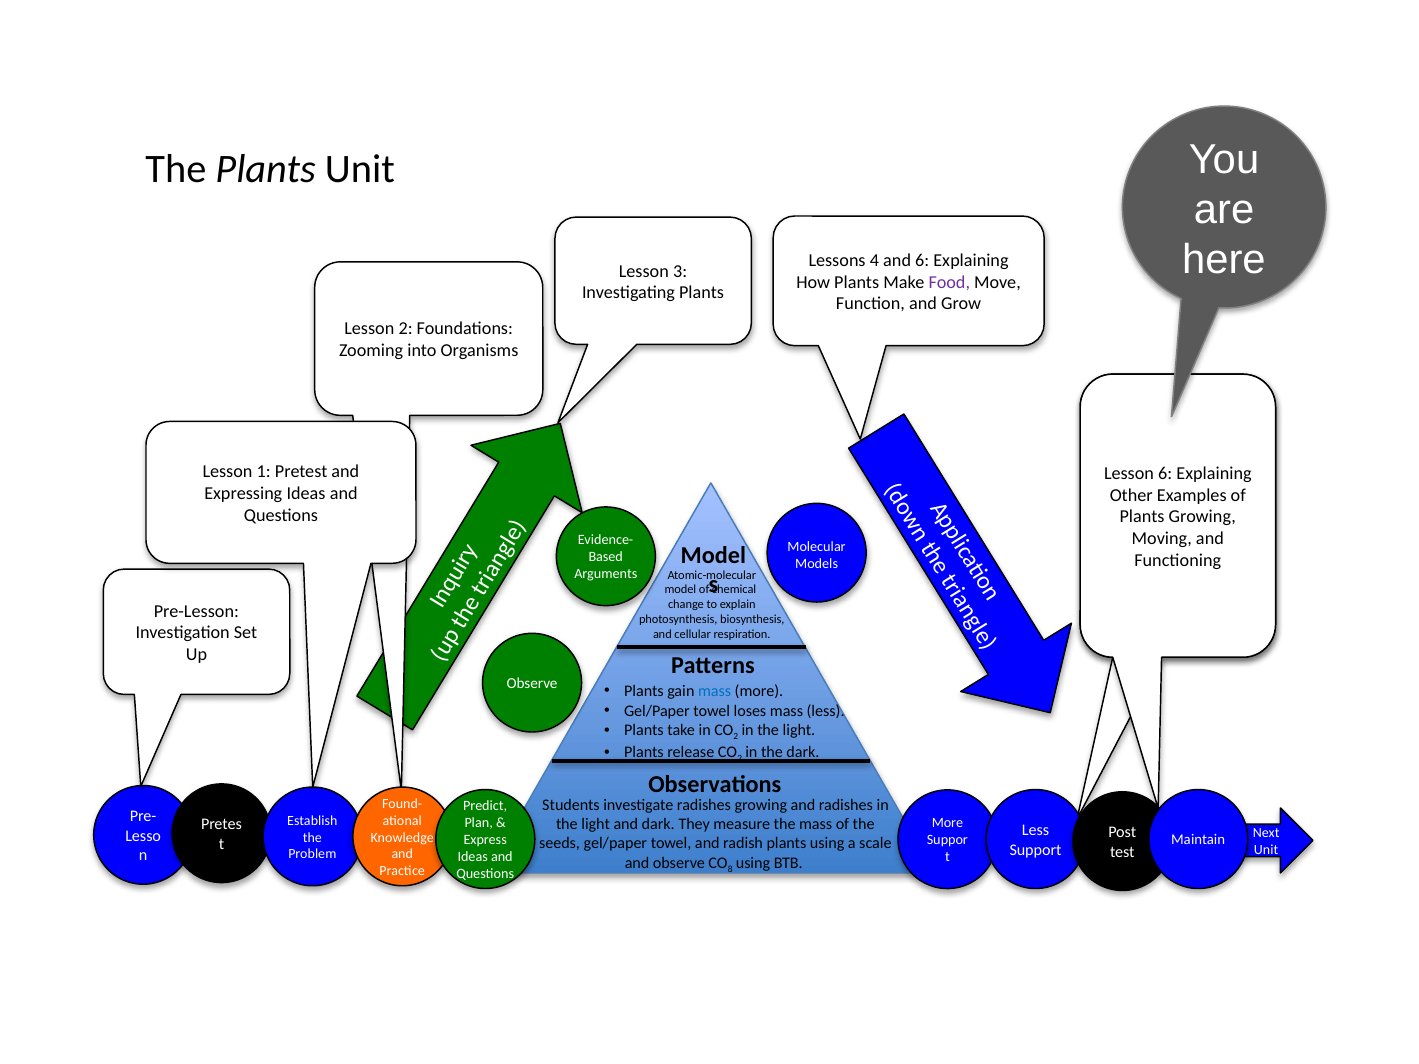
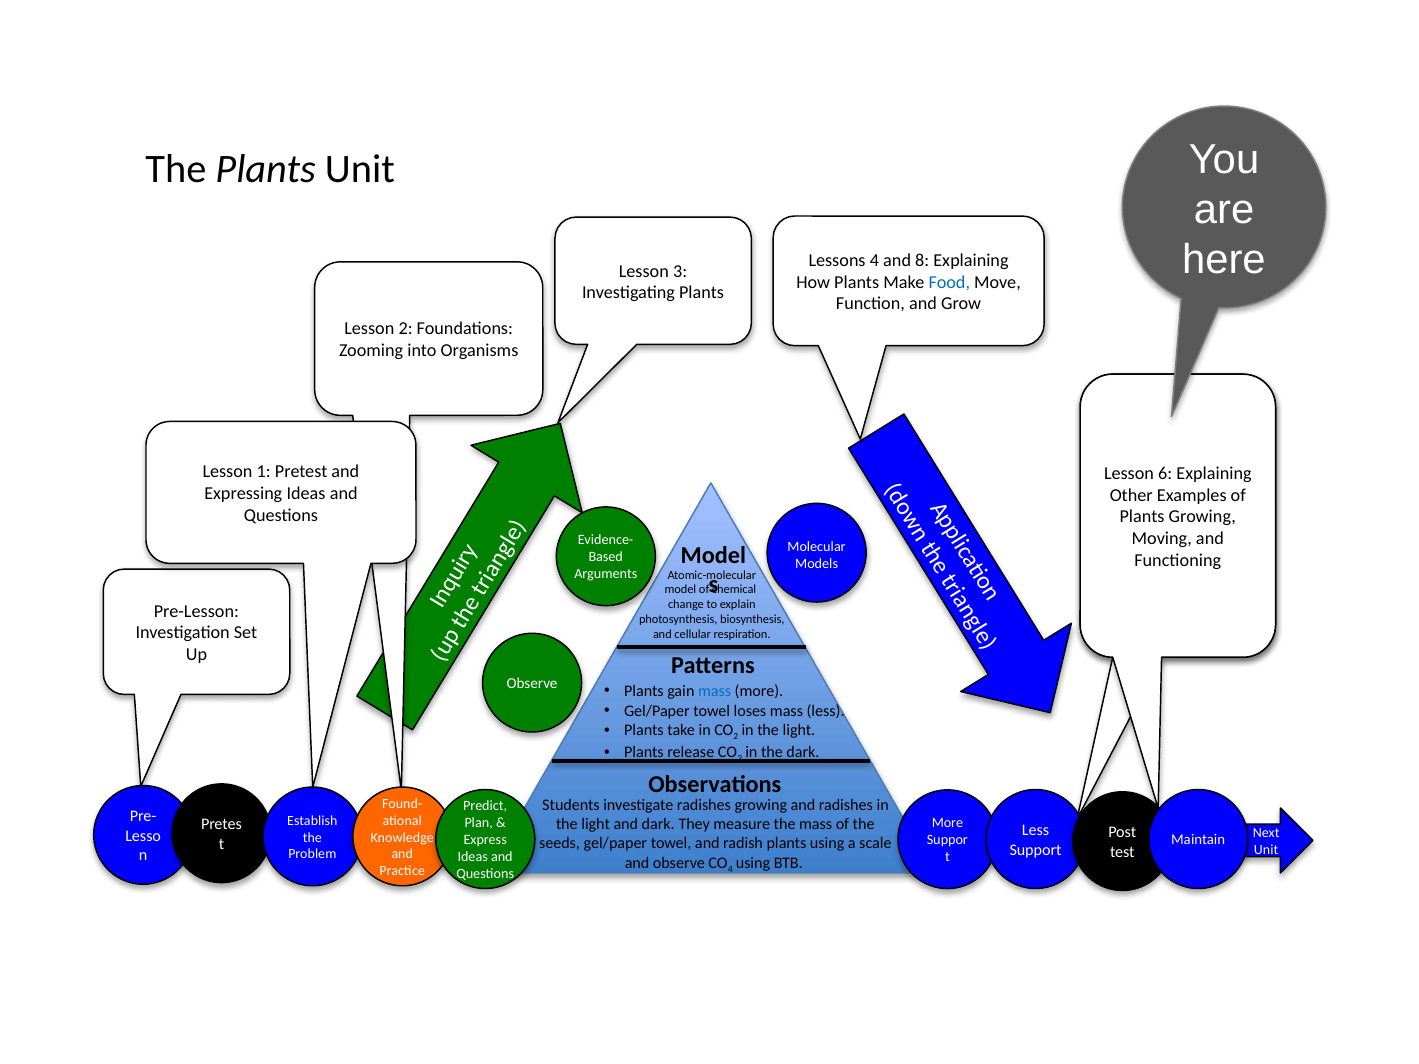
and 6: 6 -> 8
Food colour: purple -> blue
8 at (730, 869): 8 -> 4
